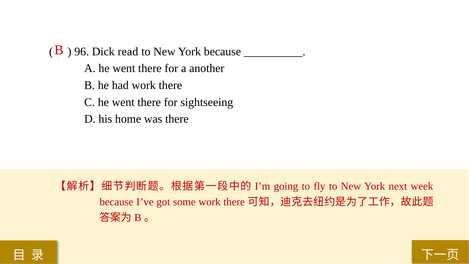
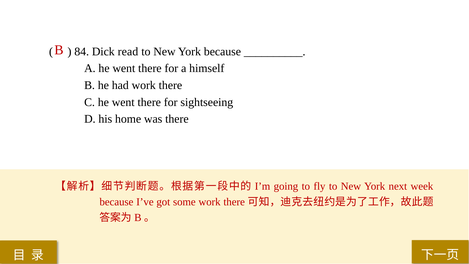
96: 96 -> 84
another: another -> himself
